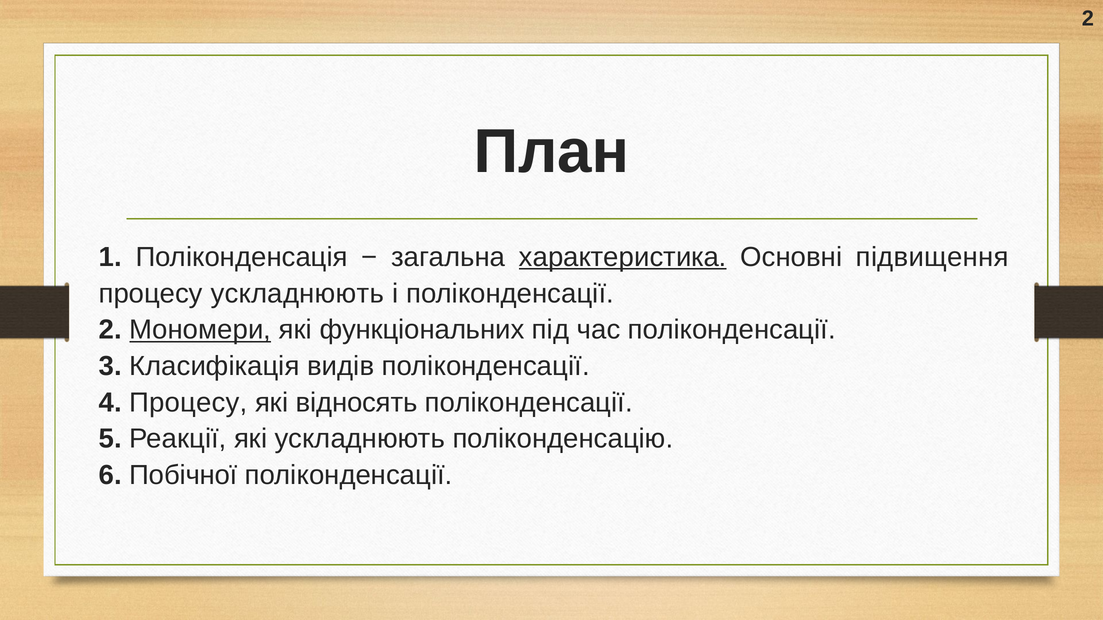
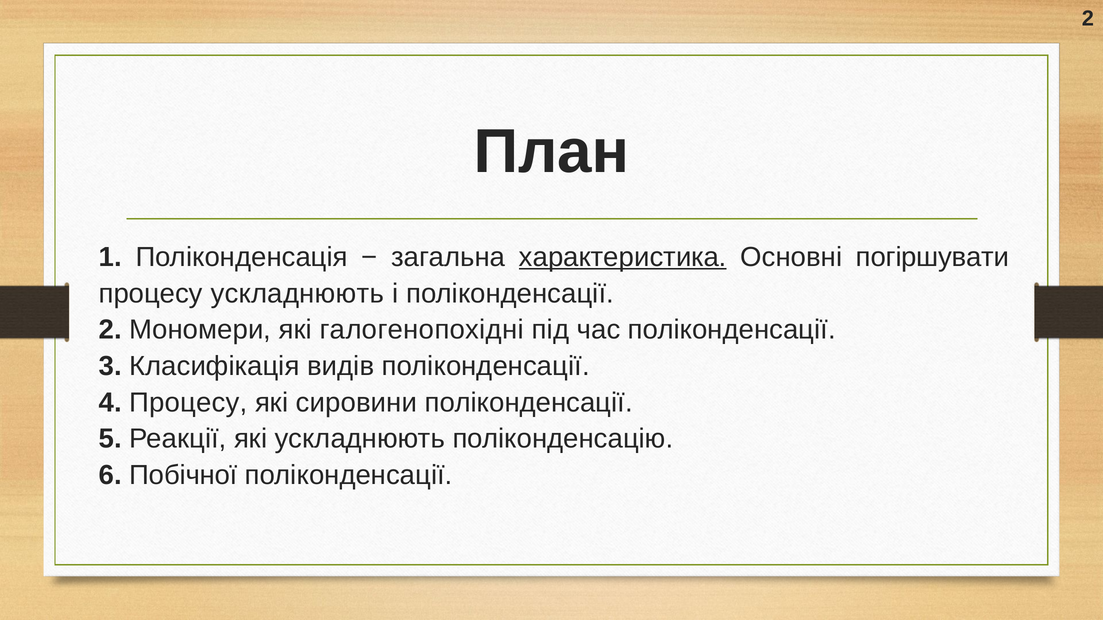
підвищення: підвищення -> погіршувати
Мономери underline: present -> none
функціональних: функціональних -> галогенопохідні
відносять: відносять -> сировини
